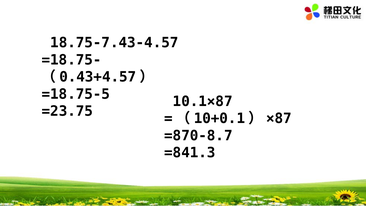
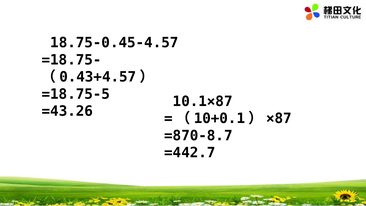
18.75-7.43-4.57: 18.75-7.43-4.57 -> 18.75-0.45-4.57
=23.75: =23.75 -> =43.26
=841.3: =841.3 -> =442.7
